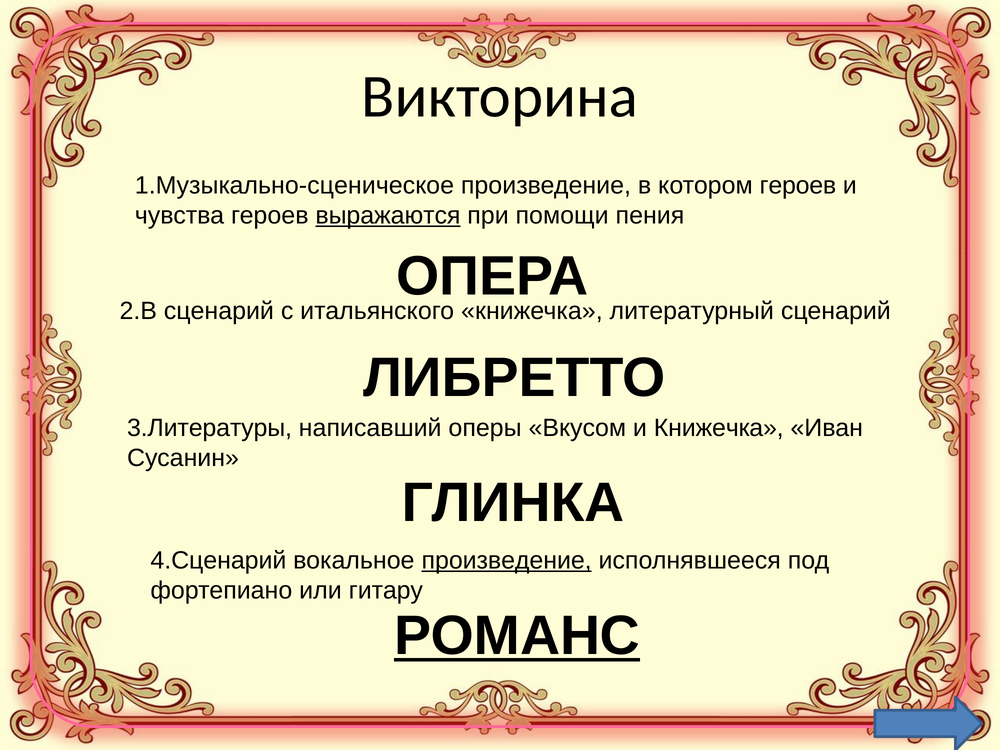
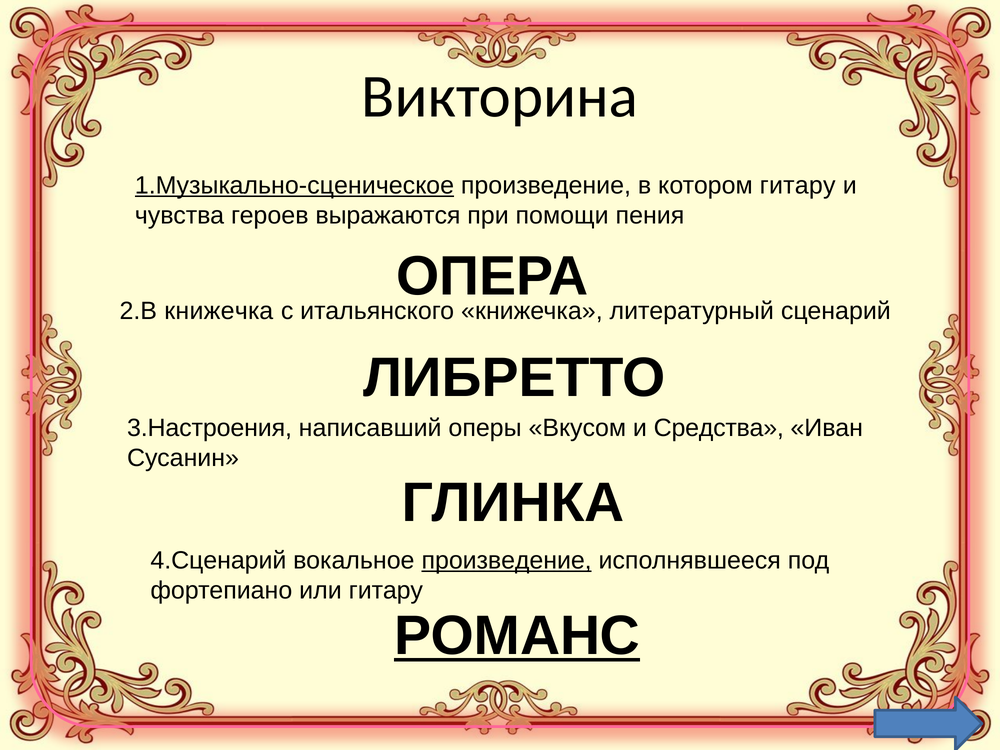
1.Музыкально-сценическое underline: none -> present
котором героев: героев -> гитару
выражаются underline: present -> none
2.В сценарий: сценарий -> книжечка
3.Литературы: 3.Литературы -> 3.Настроения
и Книжечка: Книжечка -> Средства
